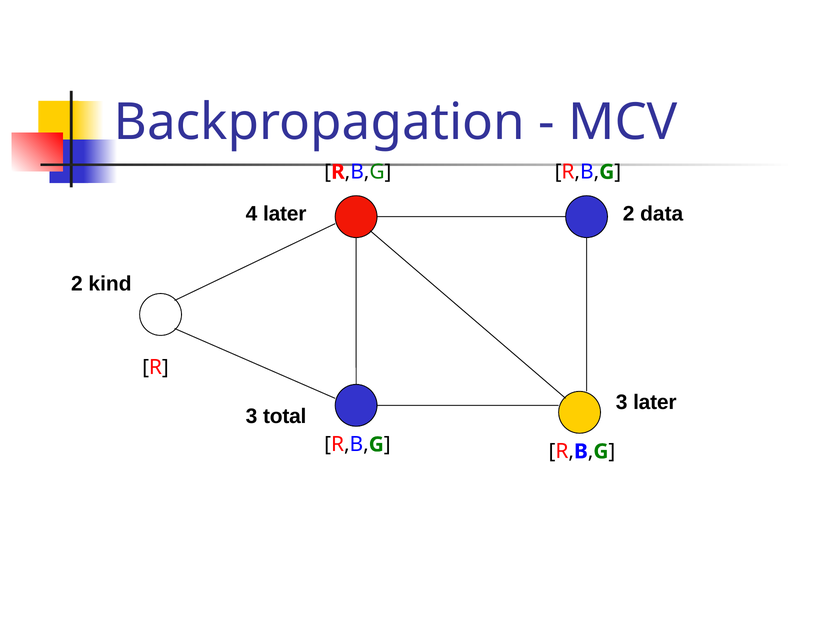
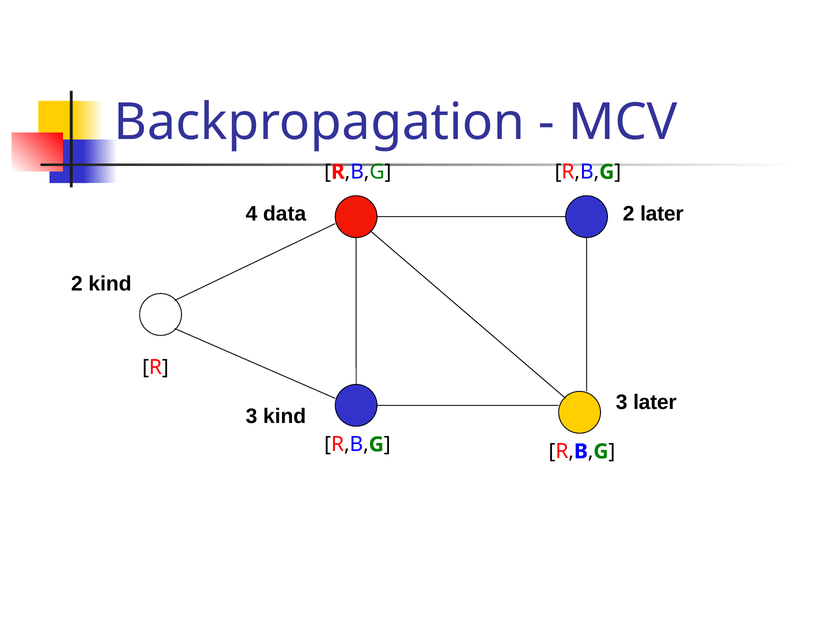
4 later: later -> data
2 data: data -> later
3 total: total -> kind
